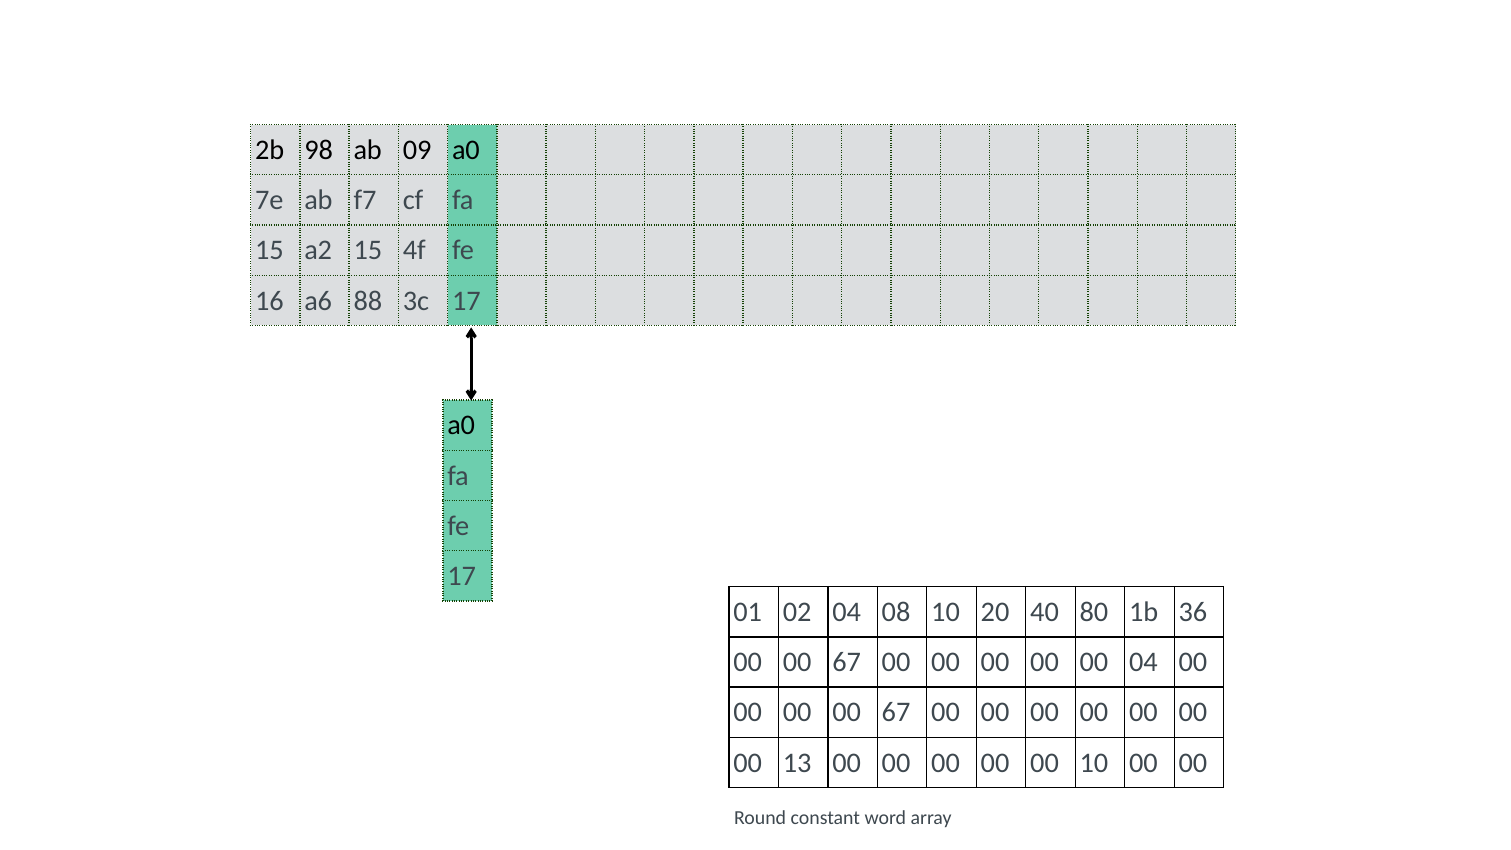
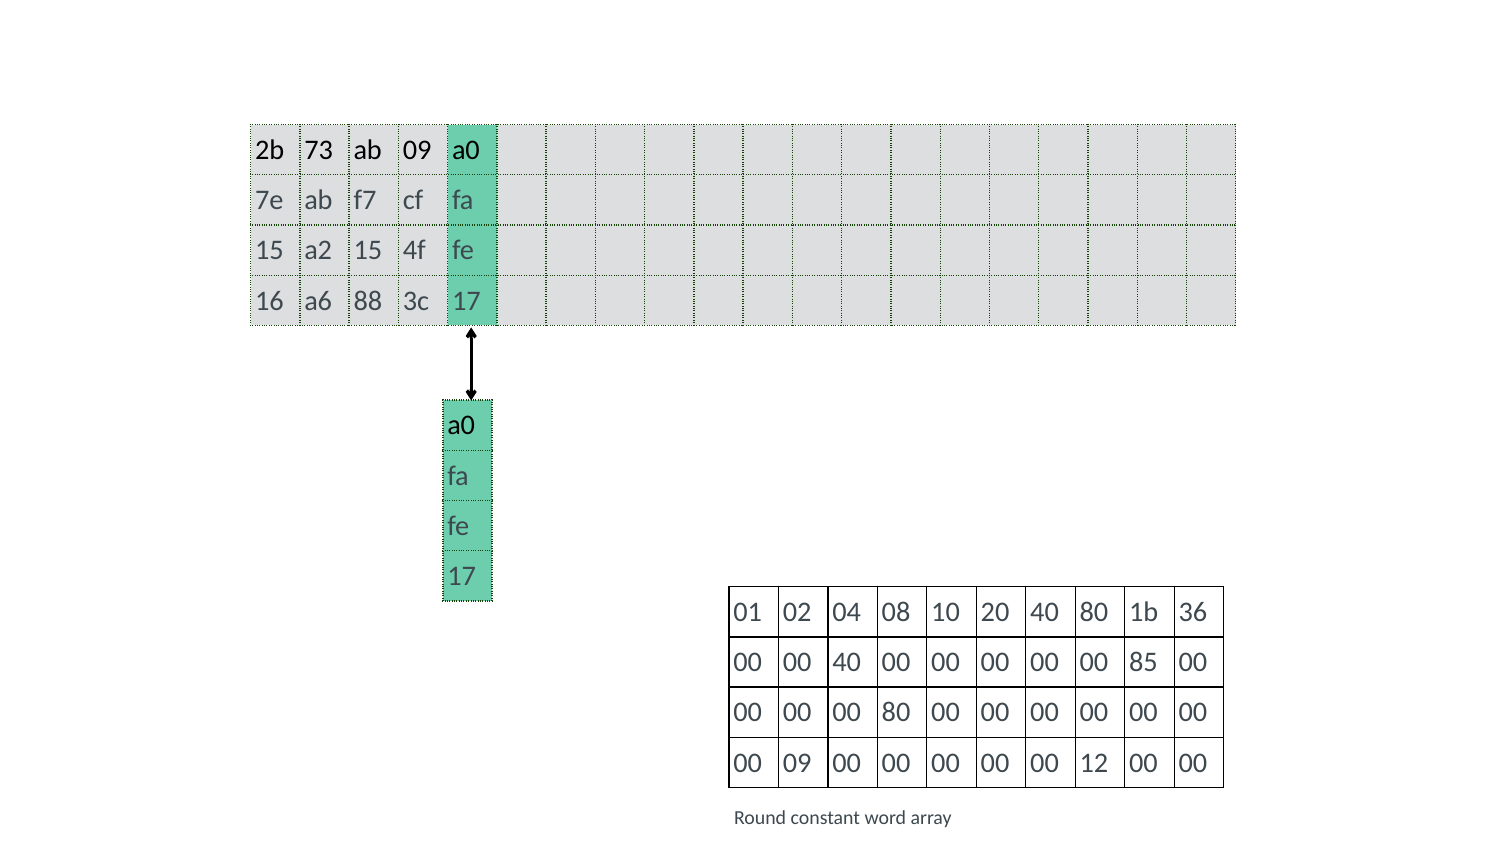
98: 98 -> 73
67 at (847, 662): 67 -> 40
00 04: 04 -> 85
00 00 00 67: 67 -> 80
00 13: 13 -> 09
00 10: 10 -> 12
